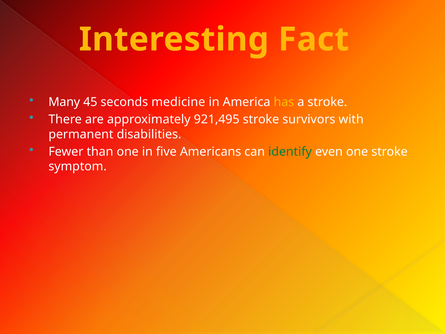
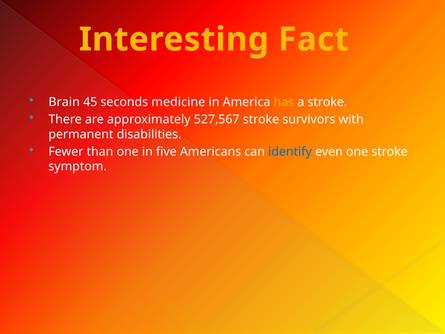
Many: Many -> Brain
921,495: 921,495 -> 527,567
identify colour: green -> blue
